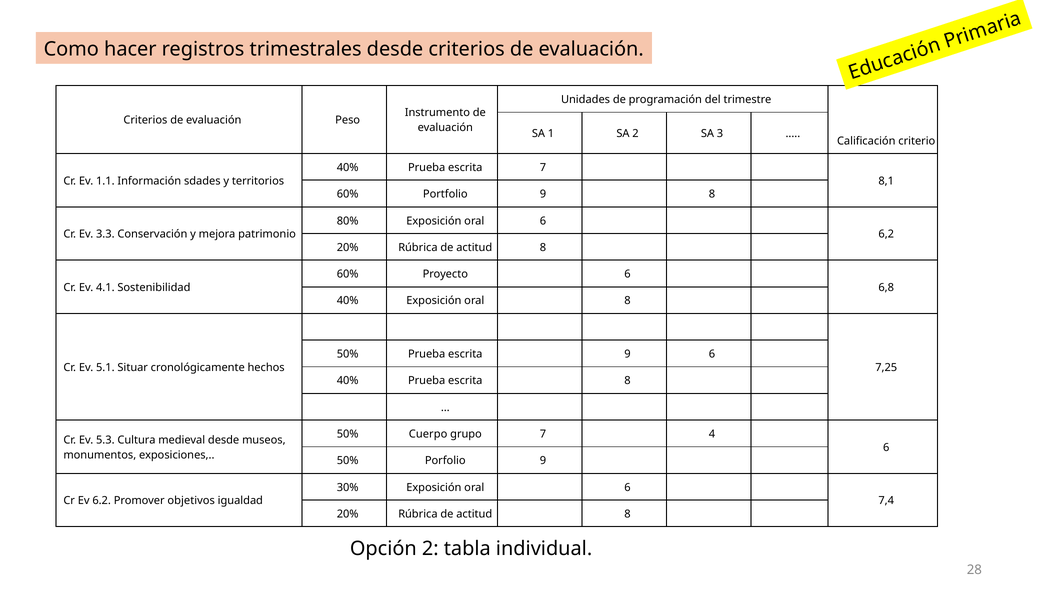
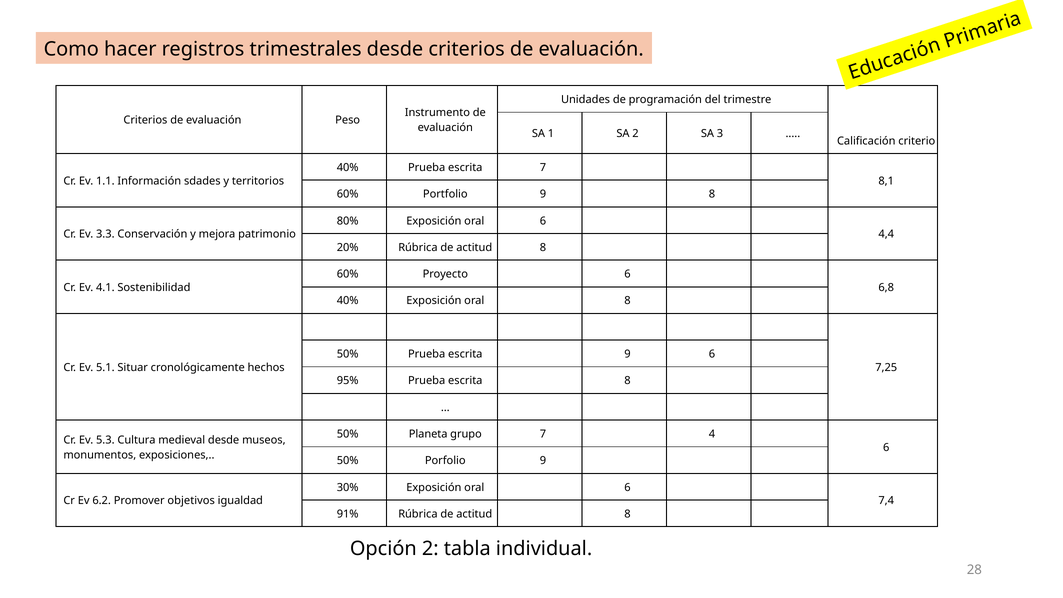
6,2: 6,2 -> 4,4
40% at (348, 381): 40% -> 95%
Cuerpo: Cuerpo -> Planeta
20% at (348, 514): 20% -> 91%
